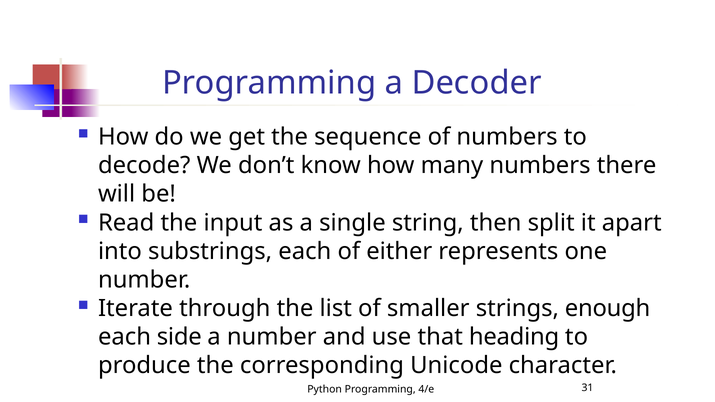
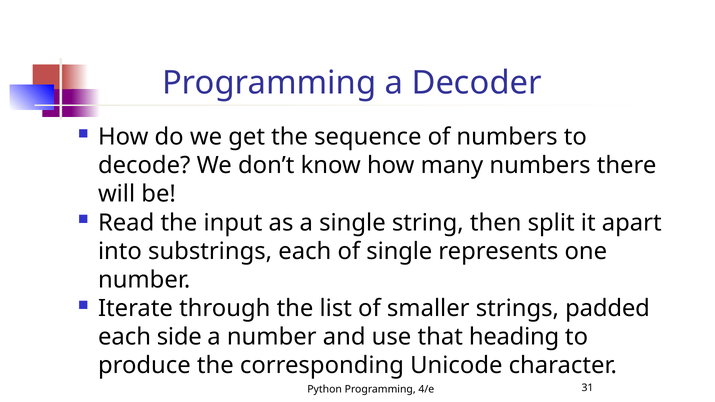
of either: either -> single
enough: enough -> padded
